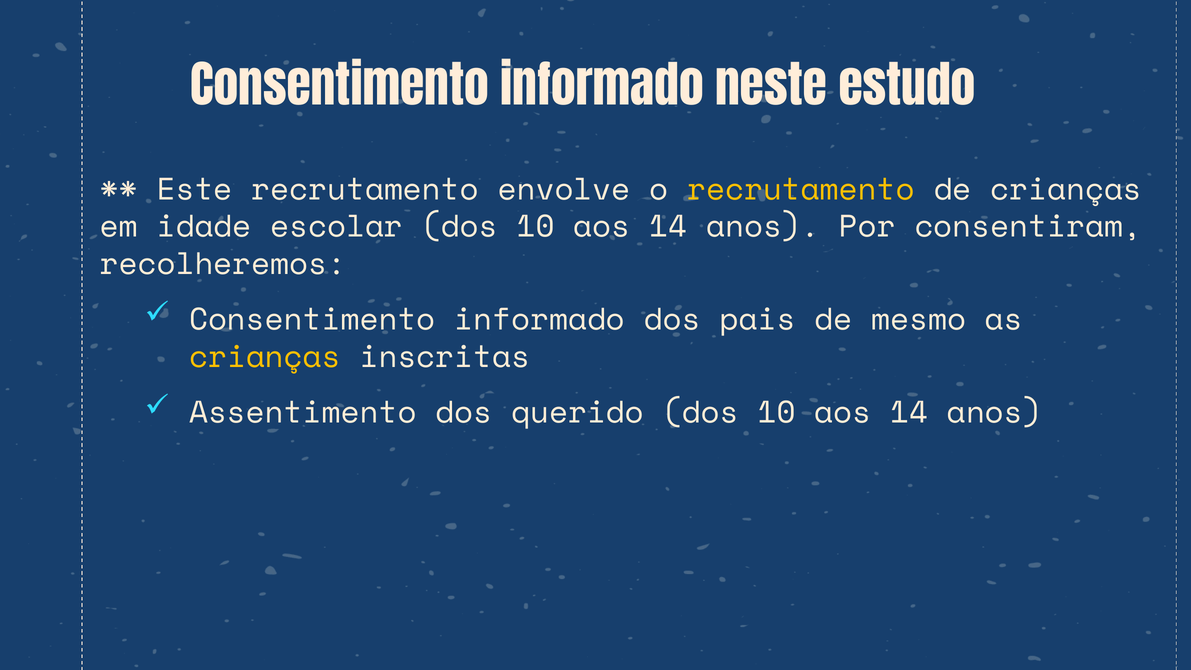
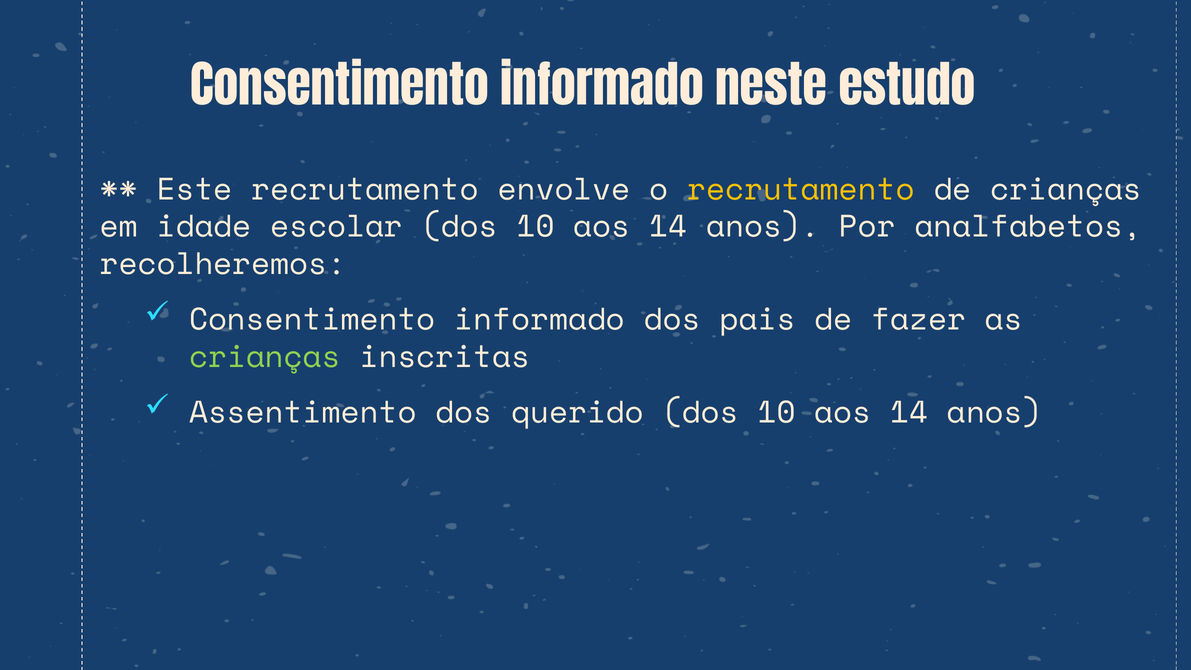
consentiram: consentiram -> analfabetos
mesmo: mesmo -> fazer
crianças at (265, 357) colour: yellow -> light green
